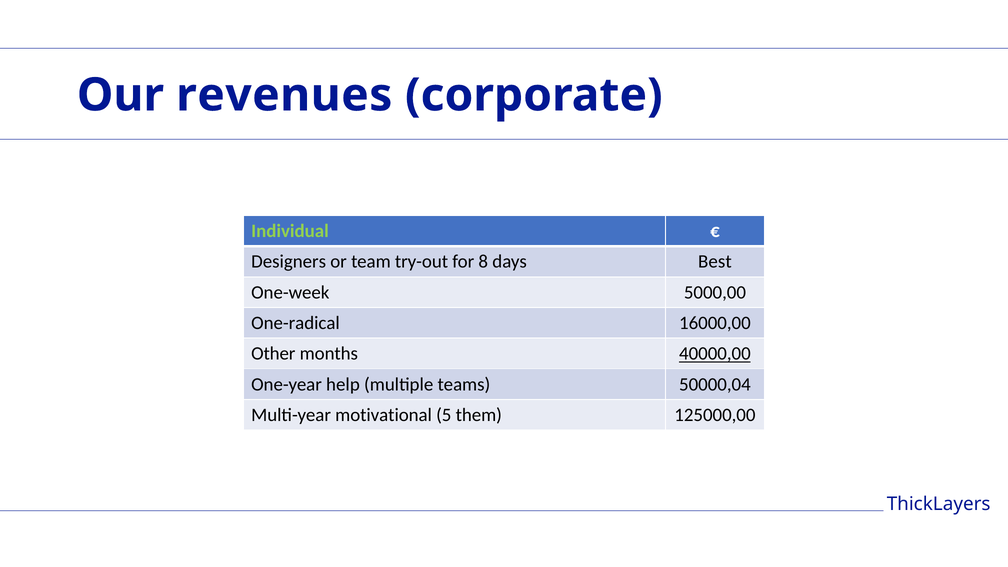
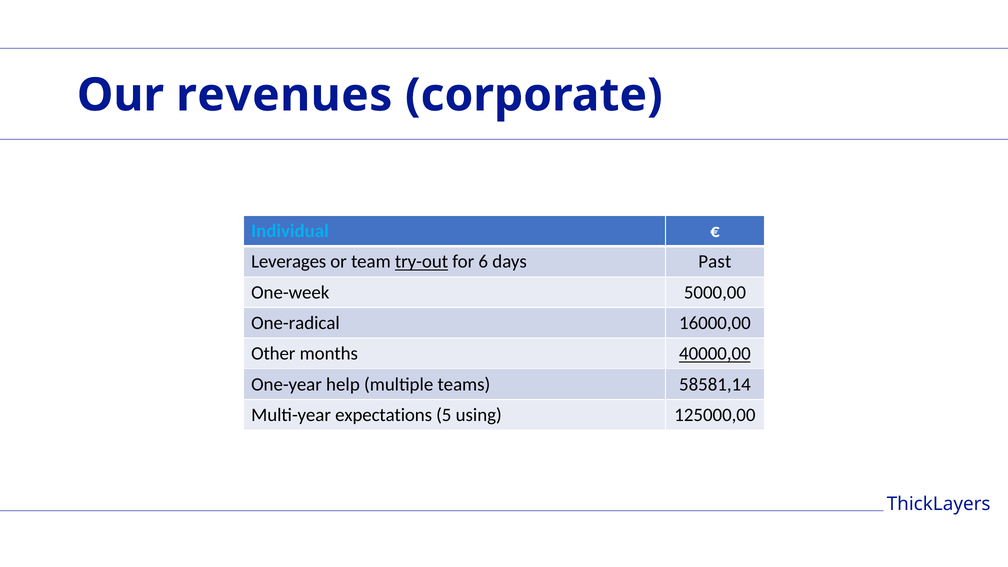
Individual colour: light green -> light blue
Designers: Designers -> Leverages
try-out underline: none -> present
8: 8 -> 6
Best: Best -> Past
50000,04: 50000,04 -> 58581,14
motivational: motivational -> expectations
them: them -> using
